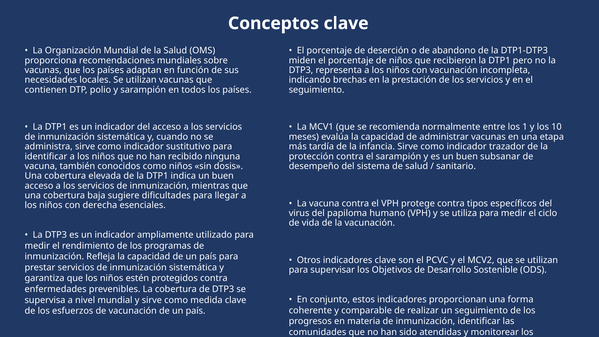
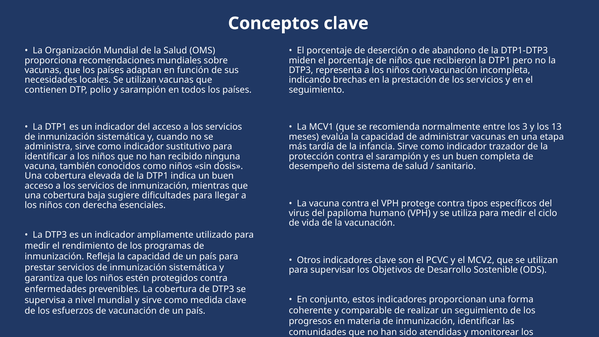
1: 1 -> 3
10: 10 -> 13
subsanar: subsanar -> completa
